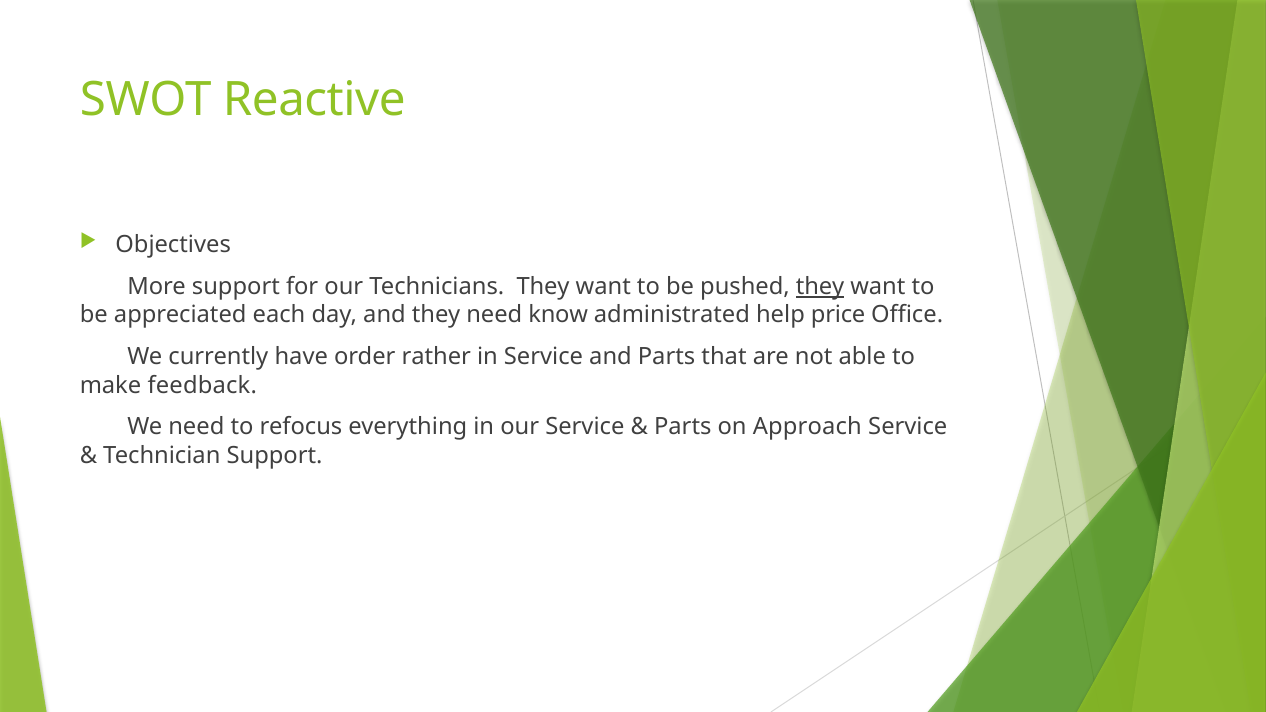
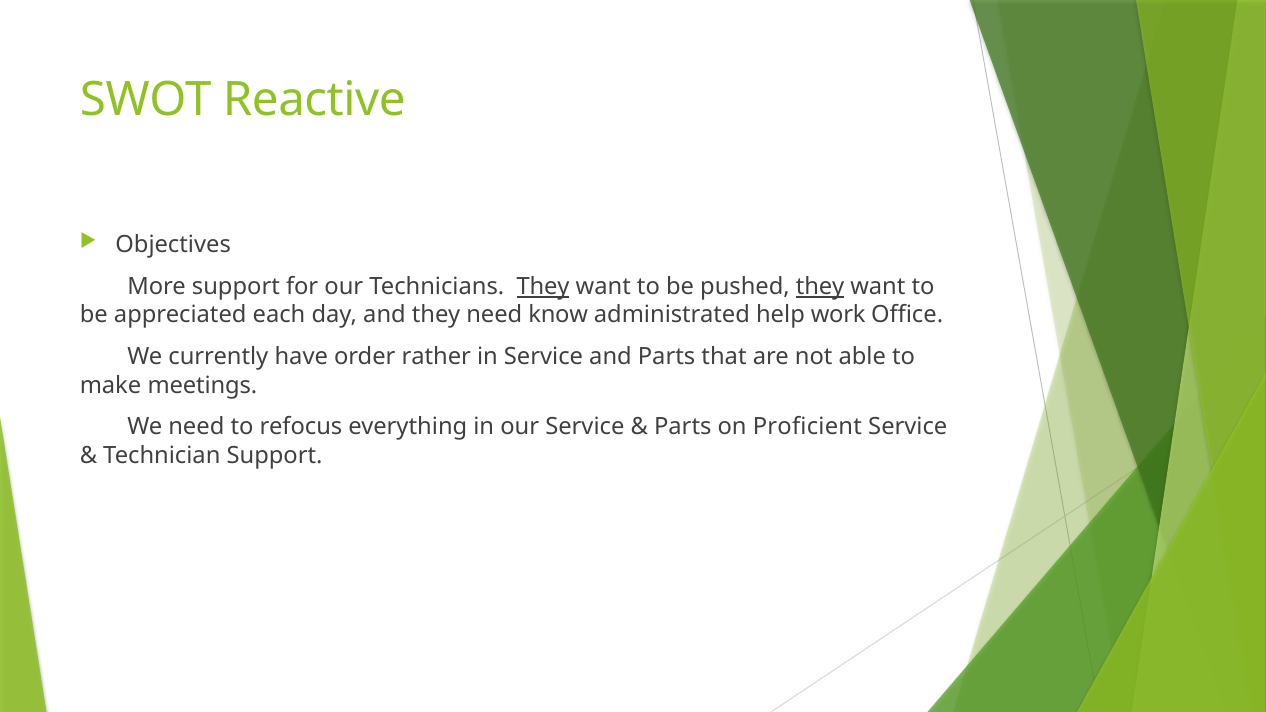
They at (543, 287) underline: none -> present
price: price -> work
feedback: feedback -> meetings
Approach: Approach -> Proficient
